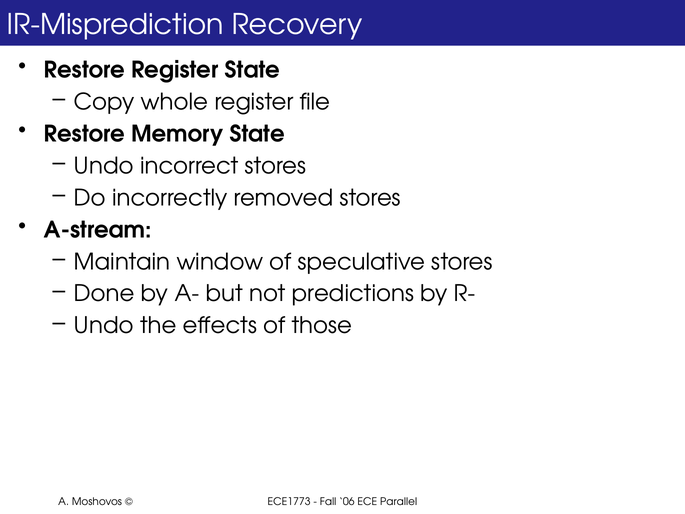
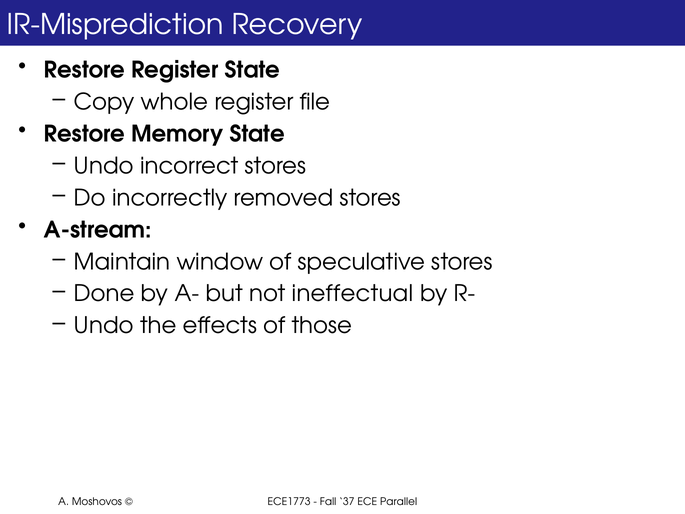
predictions: predictions -> ineffectual
06: 06 -> 37
